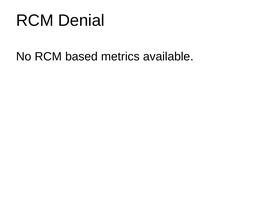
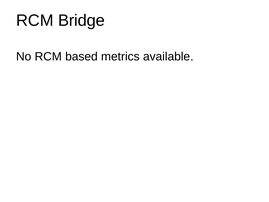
Denial: Denial -> Bridge
